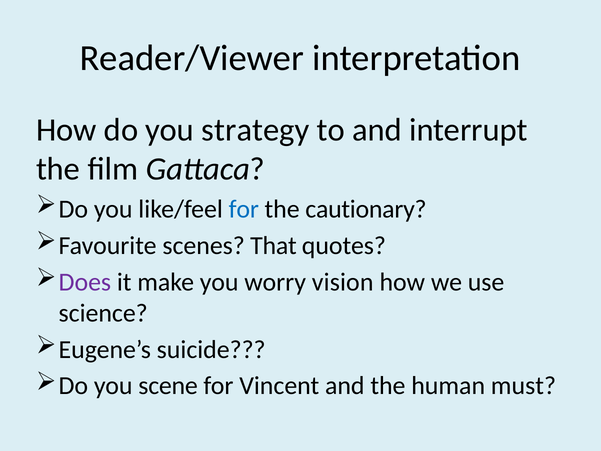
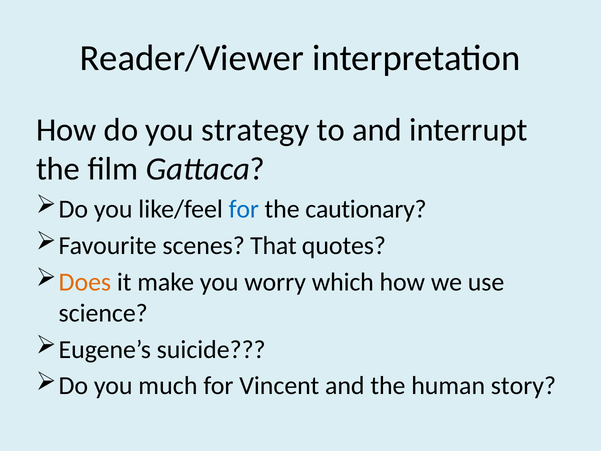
Does colour: purple -> orange
vision: vision -> which
scene: scene -> much
must: must -> story
